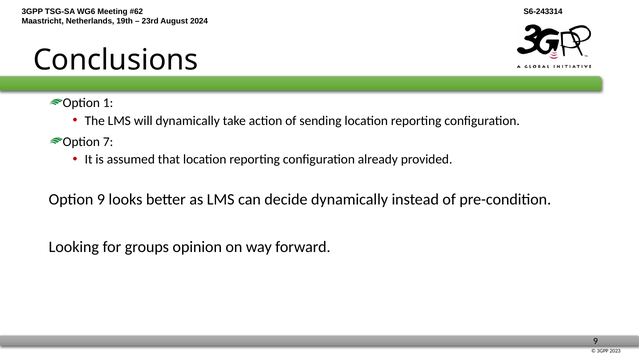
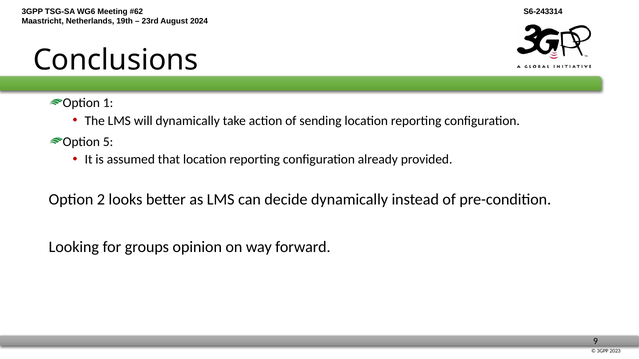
7: 7 -> 5
Option 9: 9 -> 2
